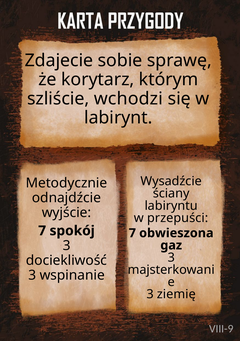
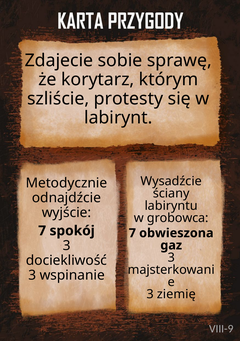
wchodzi: wchodzi -> protesty
przepuści: przepuści -> grobowca
